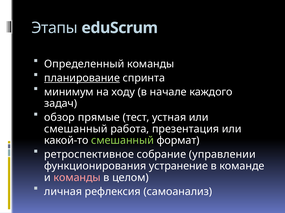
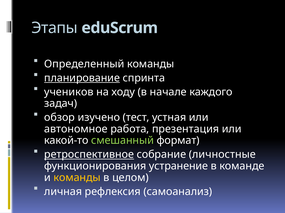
минимум: минимум -> учеников
прямые: прямые -> изучено
смешанный at (76, 129): смешанный -> автономное
ретроспективное underline: none -> present
управлении: управлении -> личностные
команды at (77, 178) colour: pink -> yellow
